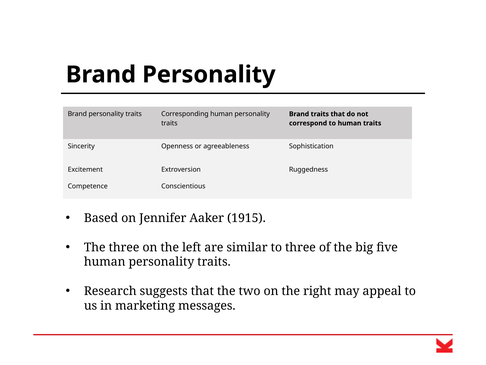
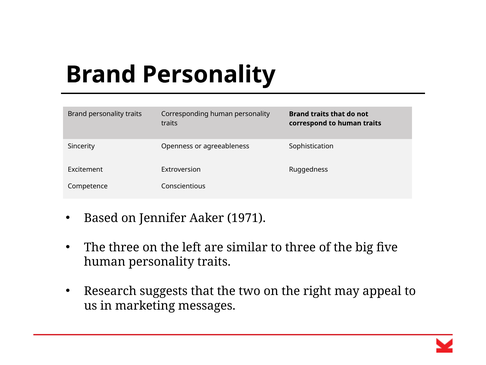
1915: 1915 -> 1971
